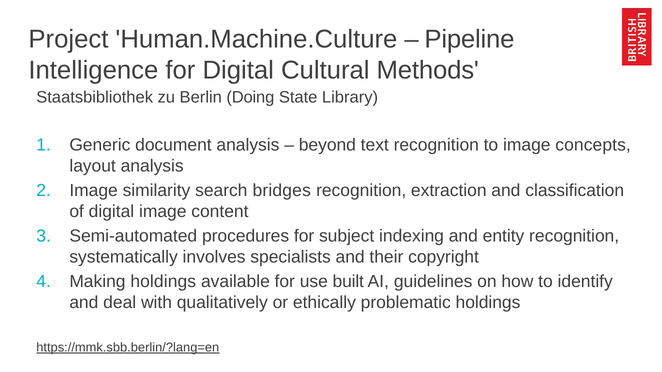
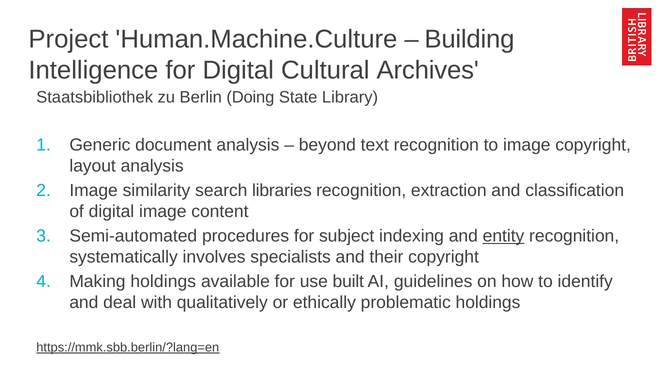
Pipeline: Pipeline -> Building
Methods: Methods -> Archives
image concepts: concepts -> copyright
bridges: bridges -> libraries
entity underline: none -> present
